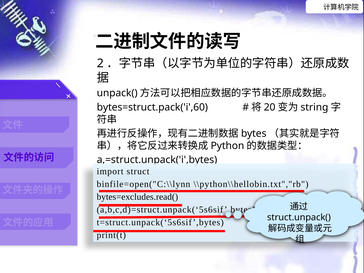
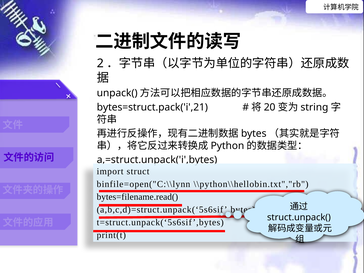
bytes=struct.pack('i',60: bytes=struct.pack('i',60 -> bytes=struct.pack('i',21
bytes=excludes.read(: bytes=excludes.read( -> bytes=filename.read(
